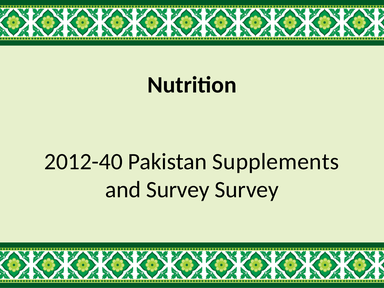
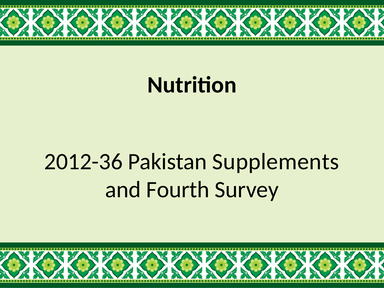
2012-40: 2012-40 -> 2012-36
and Survey: Survey -> Fourth
